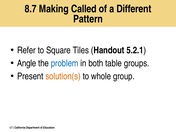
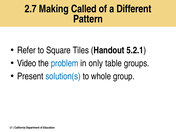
8.7: 8.7 -> 2.7
Angle: Angle -> Video
both: both -> only
solution(s colour: orange -> blue
